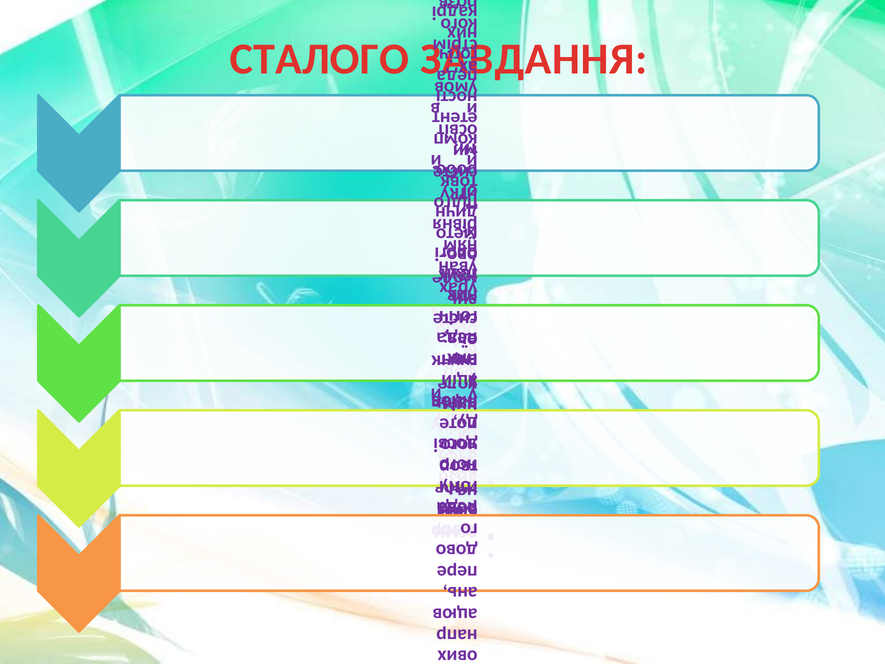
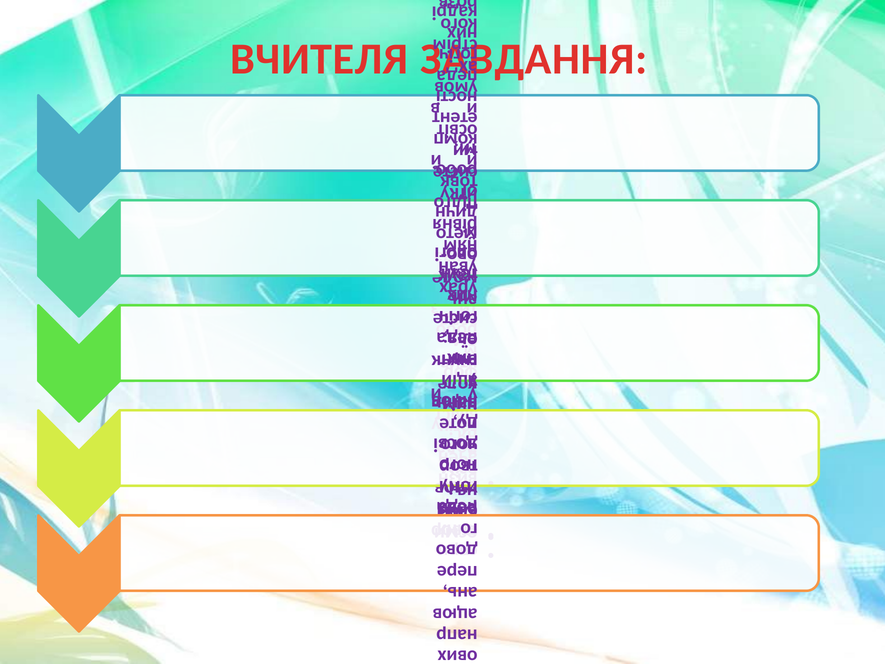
СТАЛОГО: СТАЛОГО -> ВЧИТЕЛЯ
